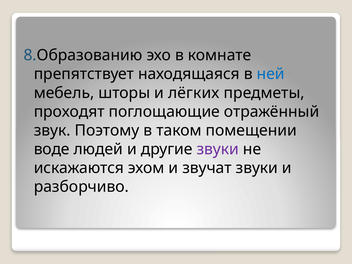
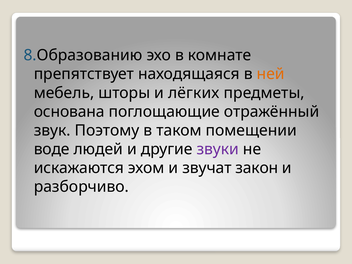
ней colour: blue -> orange
проходят: проходят -> основана
звучат звуки: звуки -> закон
